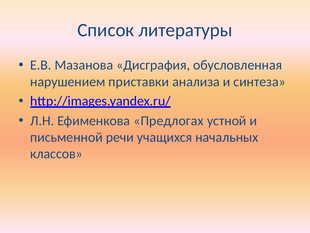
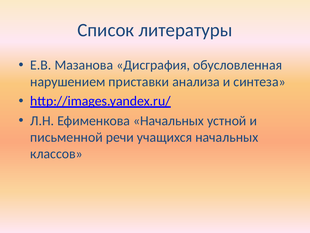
Ефименкова Предлогах: Предлогах -> Начальных
